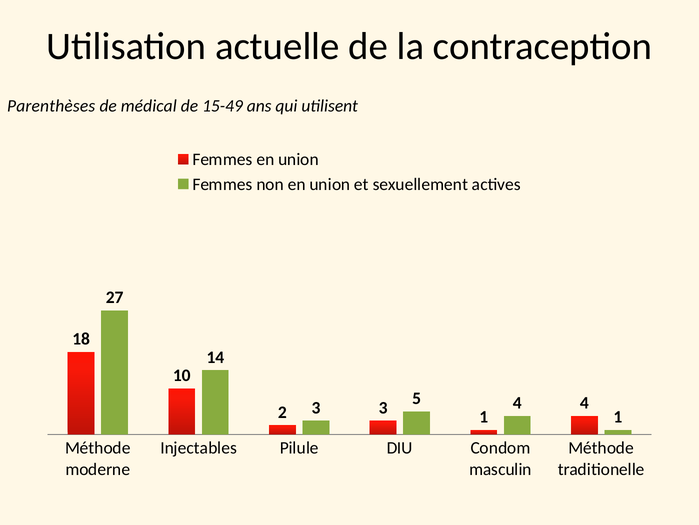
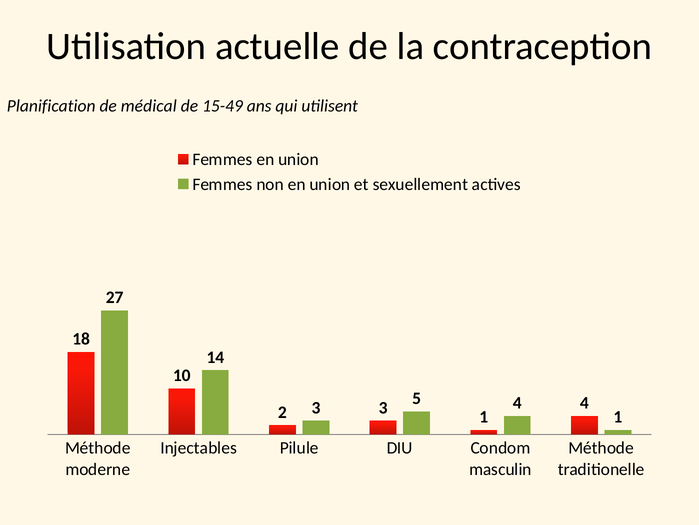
Parenthèses: Parenthèses -> Planification
